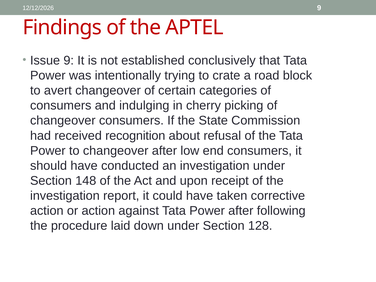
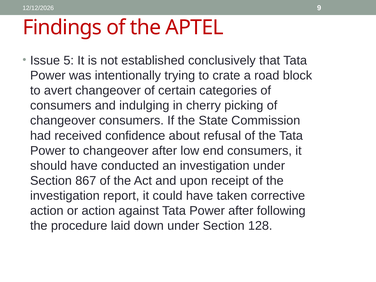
Issue 9: 9 -> 5
recognition: recognition -> confidence
148: 148 -> 867
